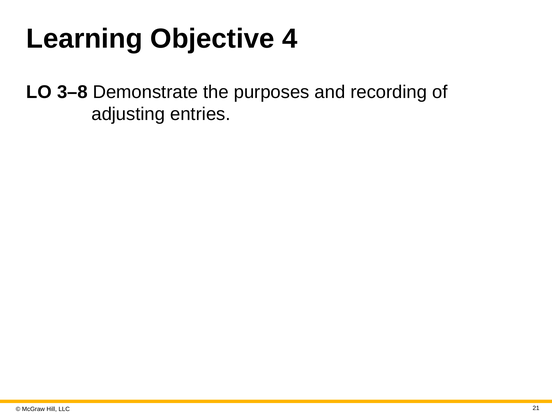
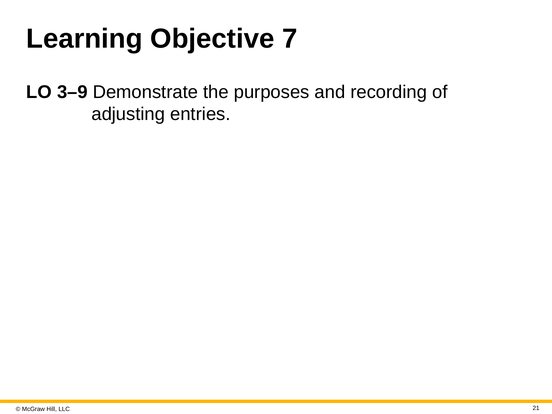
4: 4 -> 7
3–8: 3–8 -> 3–9
